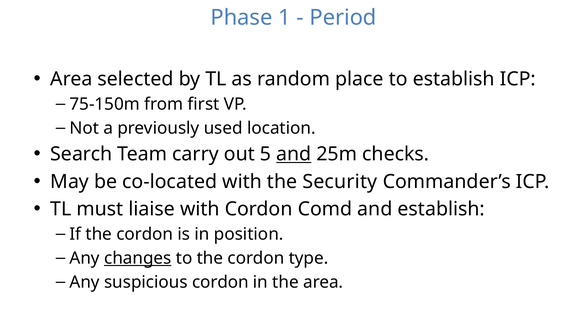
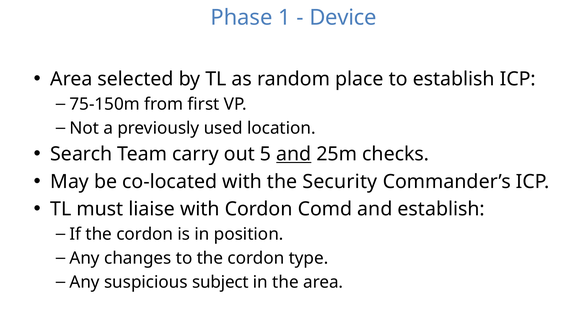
Period: Period -> Device
changes underline: present -> none
suspicious cordon: cordon -> subject
